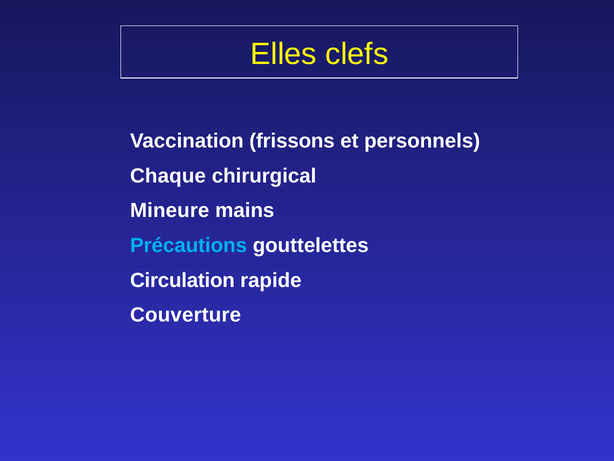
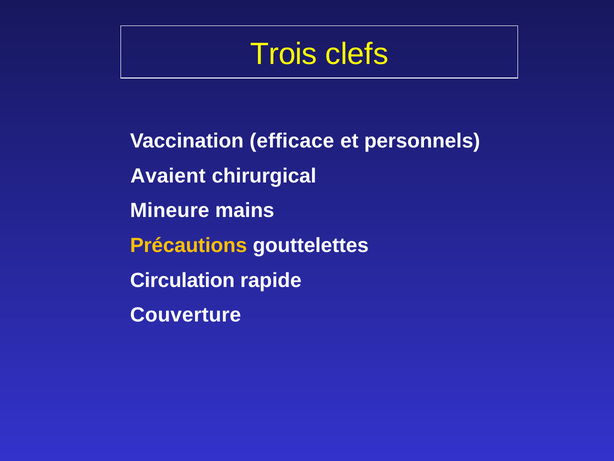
Elles: Elles -> Trois
frissons: frissons -> efficace
Chaque: Chaque -> Avaient
Précautions colour: light blue -> yellow
